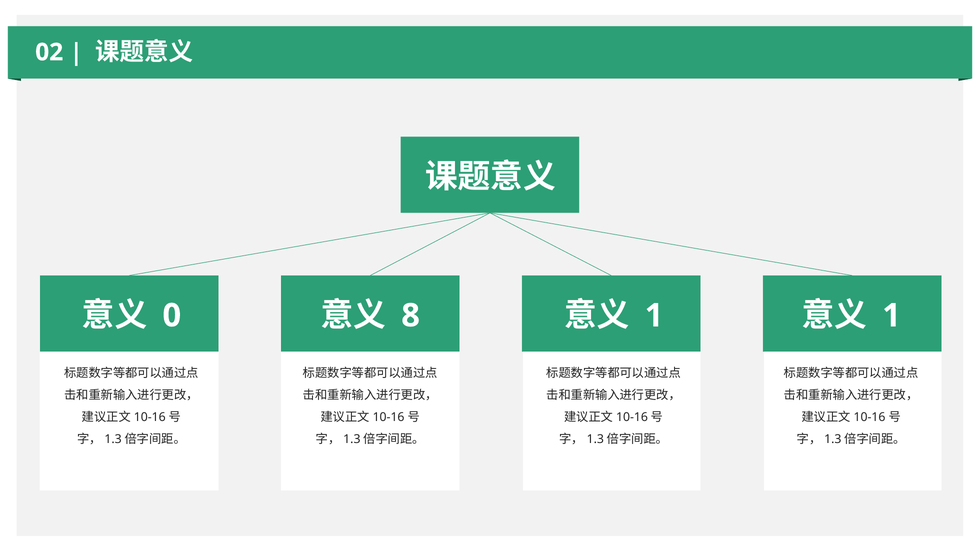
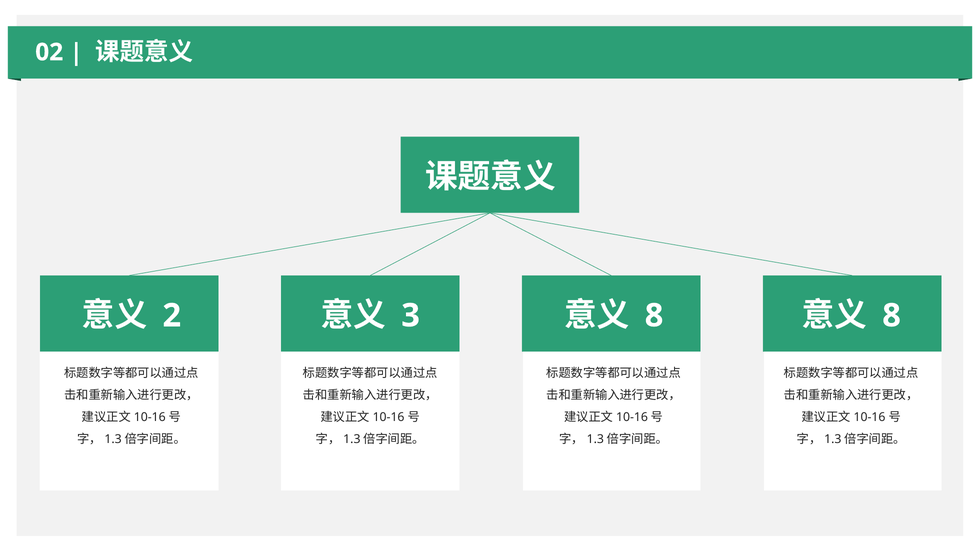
0: 0 -> 2
8: 8 -> 3
1 at (654, 316): 1 -> 8
1 at (892, 316): 1 -> 8
